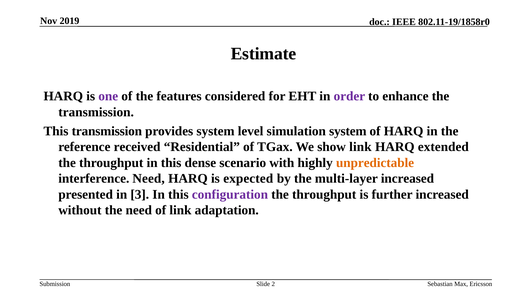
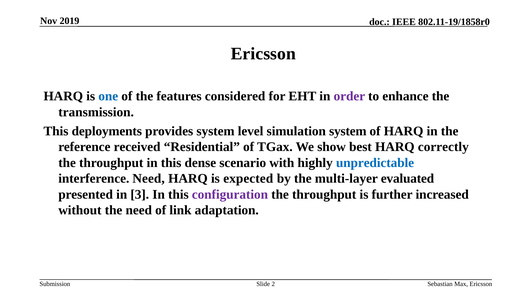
Estimate at (263, 54): Estimate -> Ericsson
one colour: purple -> blue
This transmission: transmission -> deployments
show link: link -> best
extended: extended -> correctly
unpredictable colour: orange -> blue
multi-layer increased: increased -> evaluated
